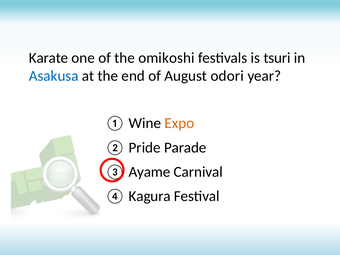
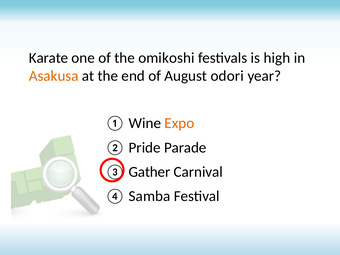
tsuri: tsuri -> high
Asakusa colour: blue -> orange
Ayame: Ayame -> Gather
Kagura: Kagura -> Samba
